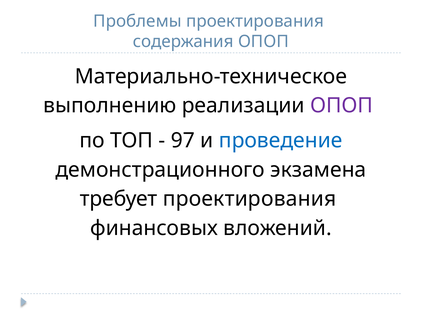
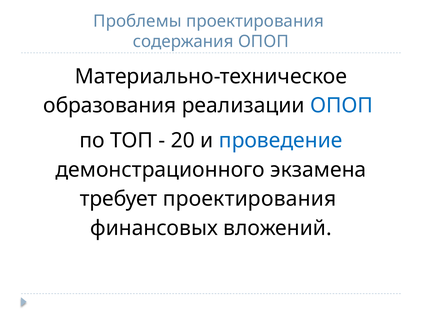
выполнению: выполнению -> образования
ОПОП at (342, 105) colour: purple -> blue
97: 97 -> 20
